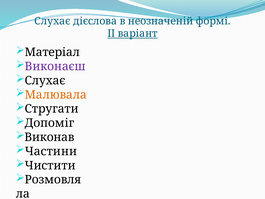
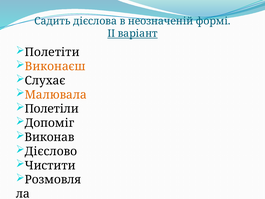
Слухає at (52, 21): Слухає -> Садить
Матеріал: Матеріал -> Полетіти
Виконаєш colour: purple -> orange
Стругати: Стругати -> Полетіли
Частини: Частини -> Дієслово
